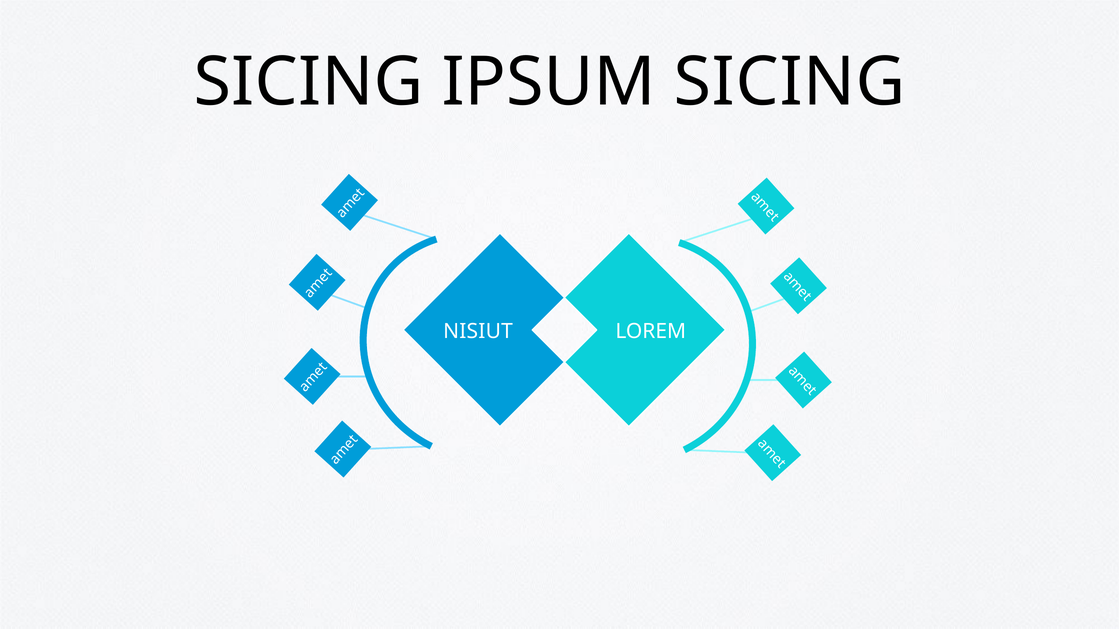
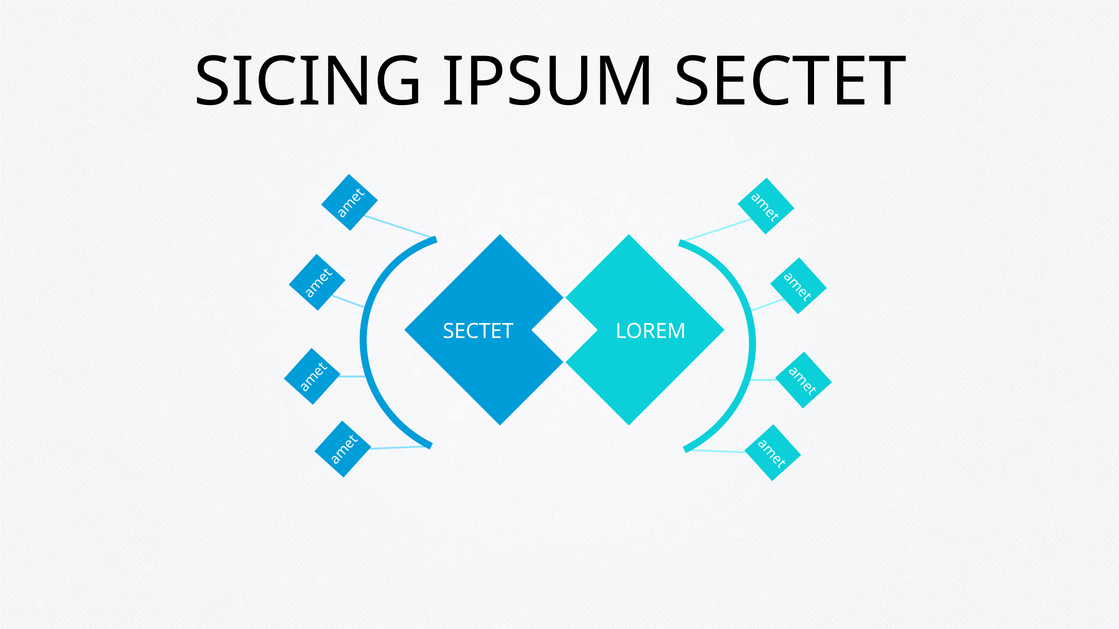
IPSUM SICING: SICING -> SECTET
NISIUT at (478, 332): NISIUT -> SECTET
